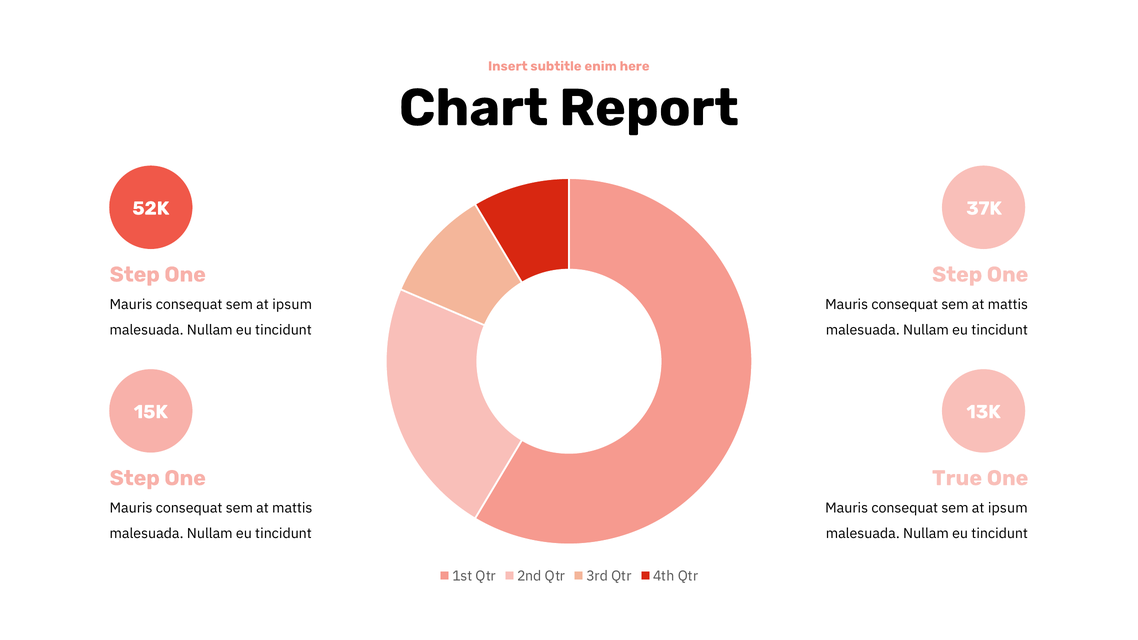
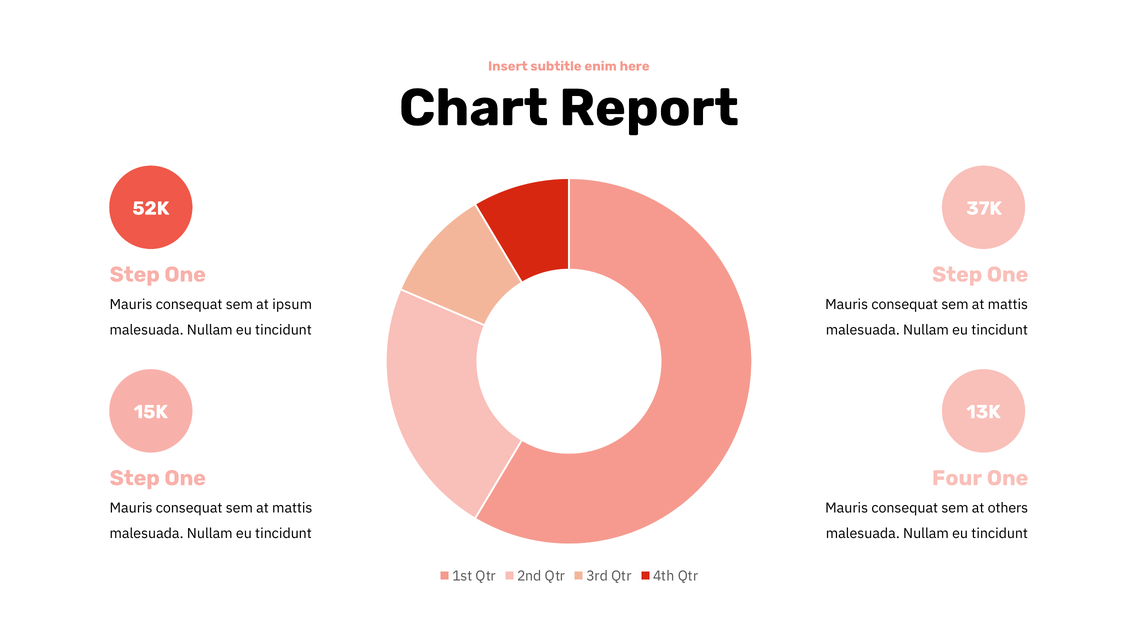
True: True -> Four
ipsum at (1008, 508): ipsum -> others
